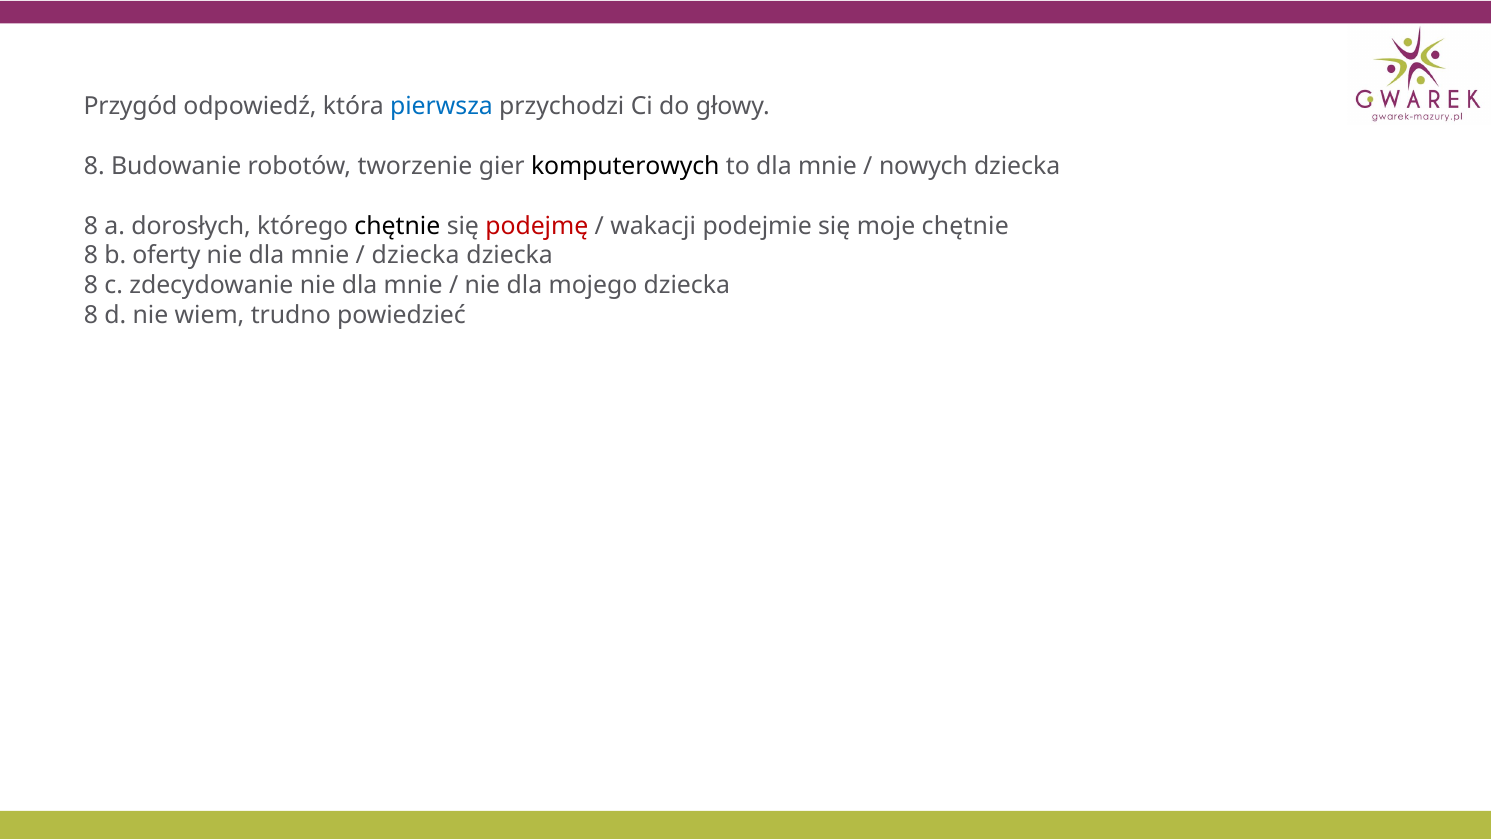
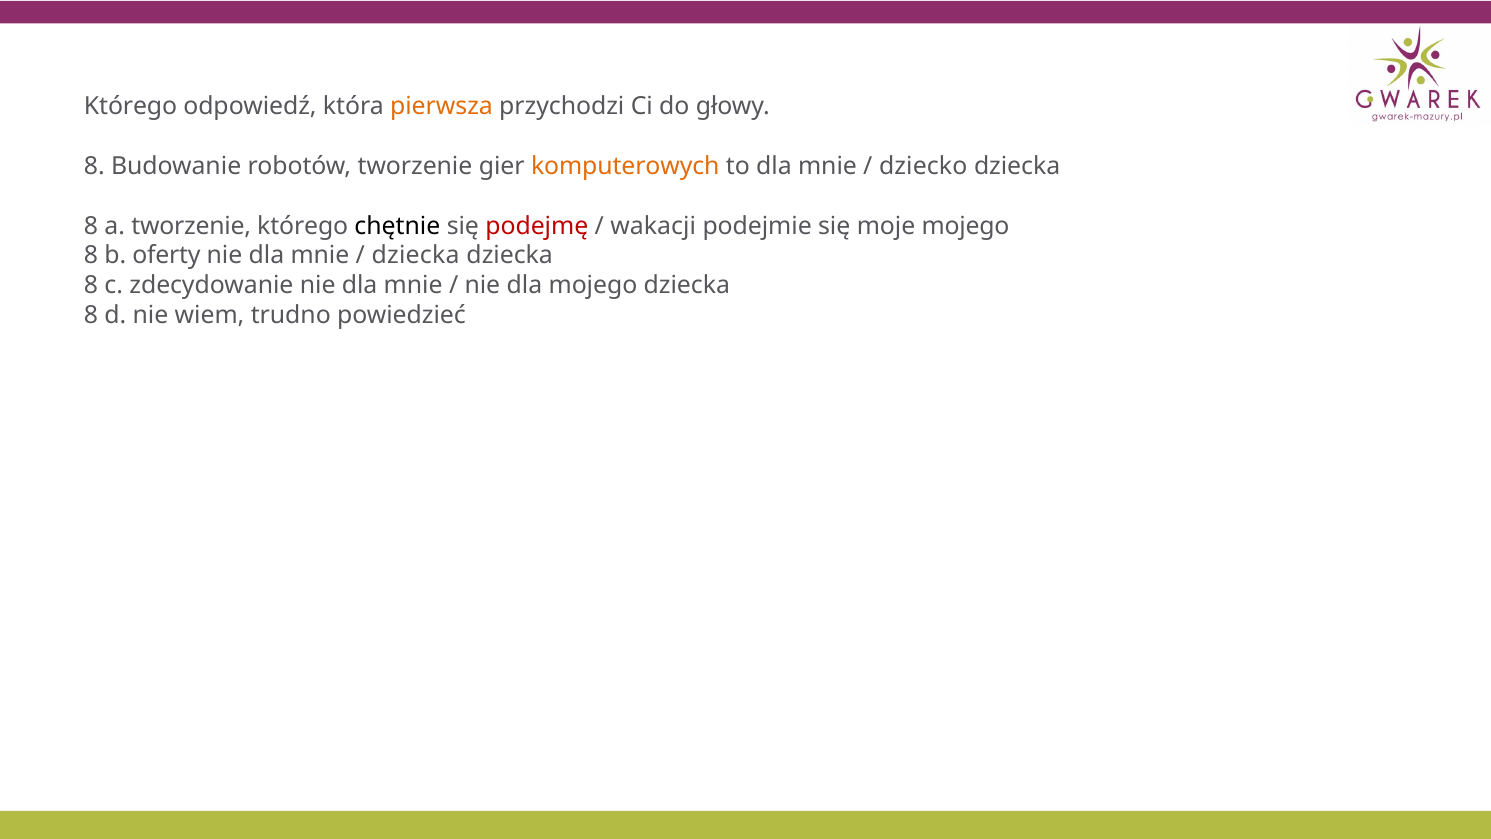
Przygód at (131, 107): Przygód -> Którego
pierwsza colour: blue -> orange
komputerowych colour: black -> orange
nowych: nowych -> dziecko
a dorosłych: dorosłych -> tworzenie
moje chętnie: chętnie -> mojego
